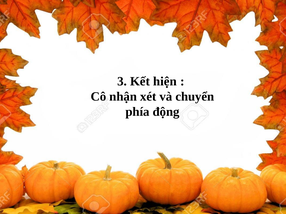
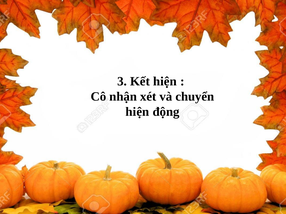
phía at (137, 112): phía -> hiện
